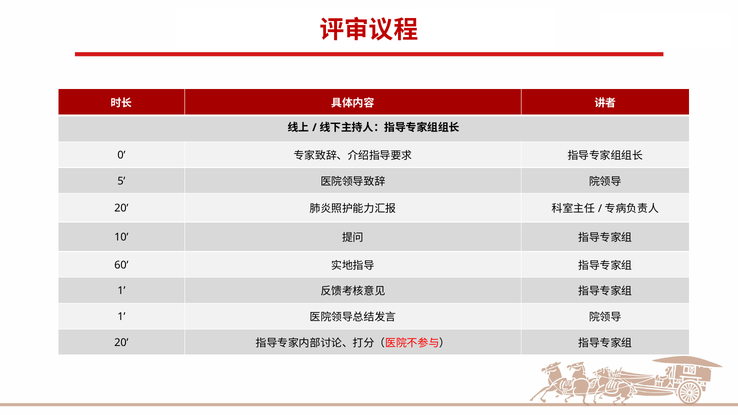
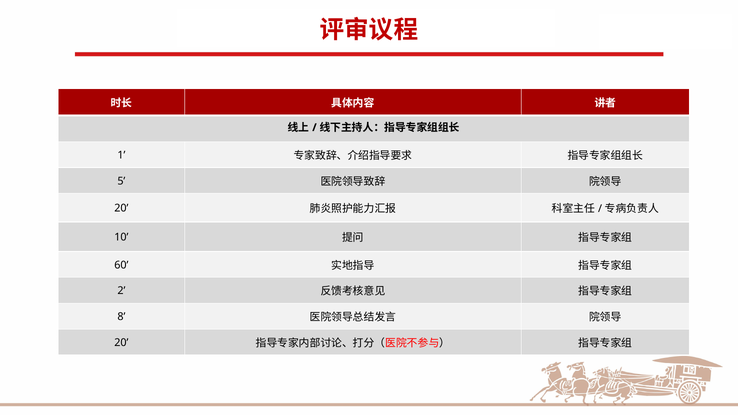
0: 0 -> 1
1 at (121, 291): 1 -> 2
1 at (121, 317): 1 -> 8
